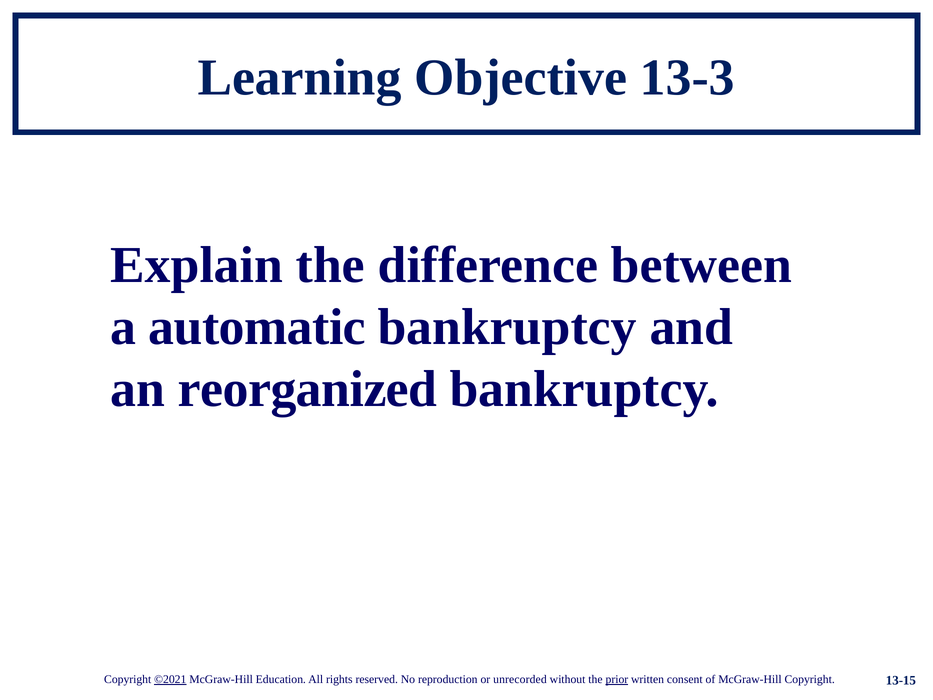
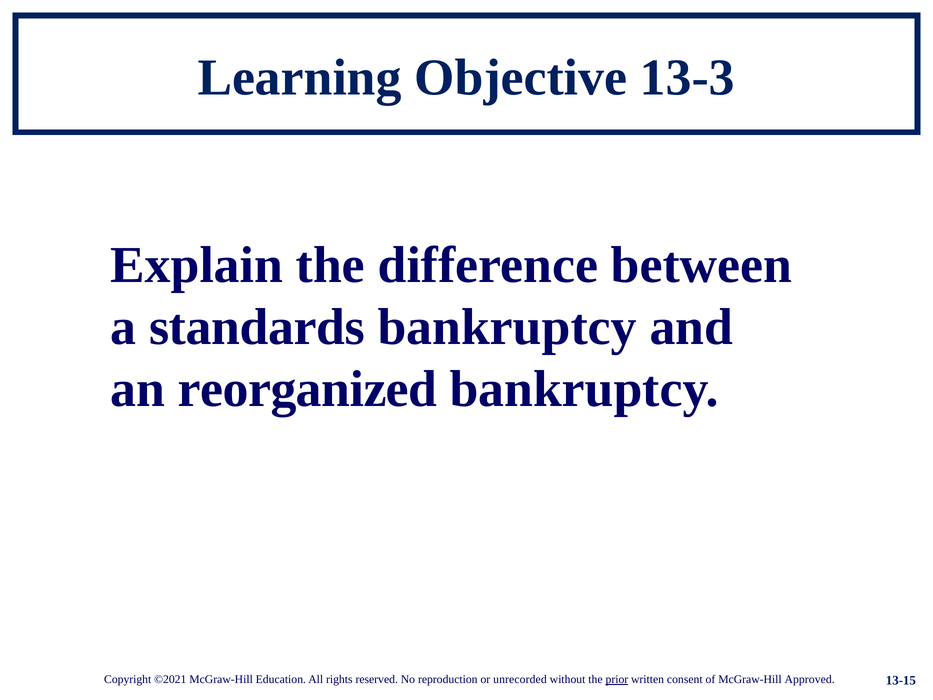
automatic: automatic -> standards
©2021 underline: present -> none
McGraw-Hill Copyright: Copyright -> Approved
